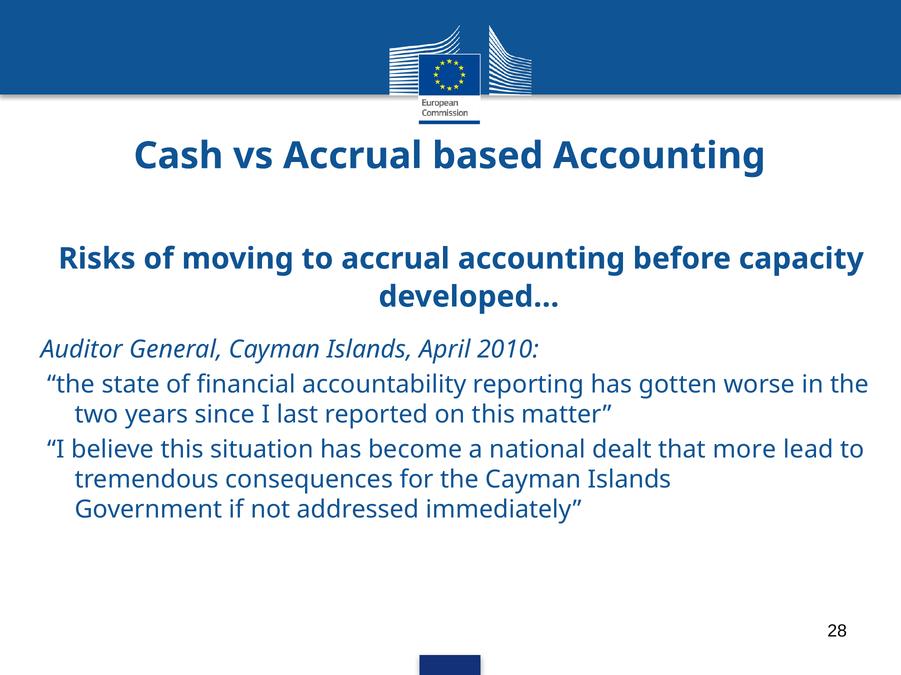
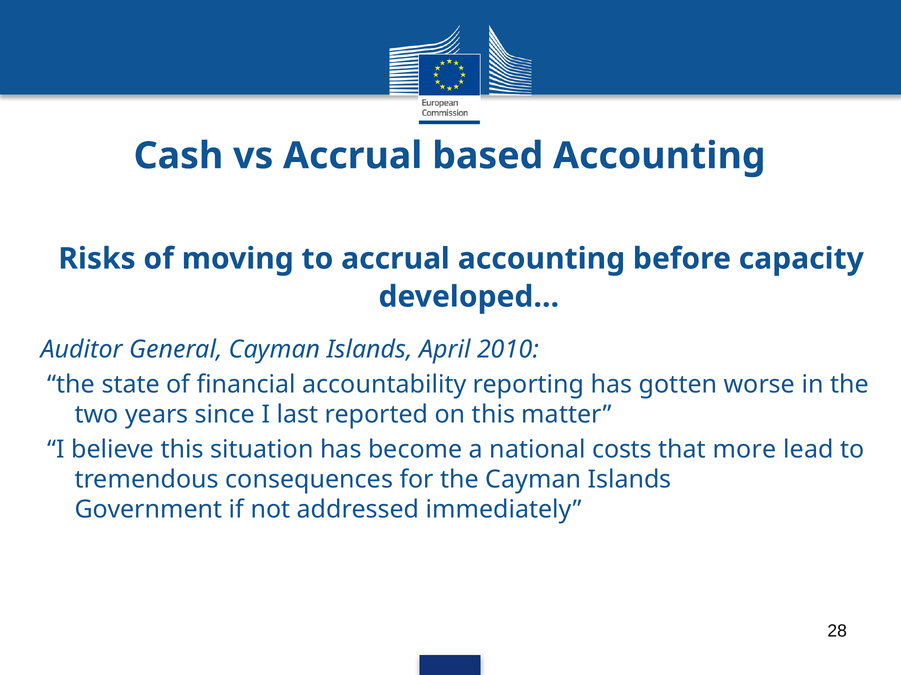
dealt: dealt -> costs
